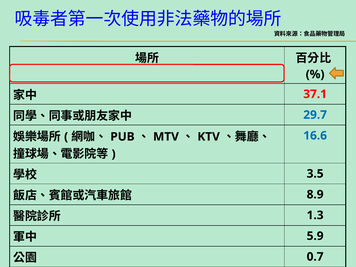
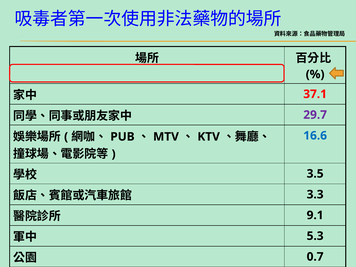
29.7 colour: blue -> purple
8.9: 8.9 -> 3.3
1.3: 1.3 -> 9.1
5.9: 5.9 -> 5.3
